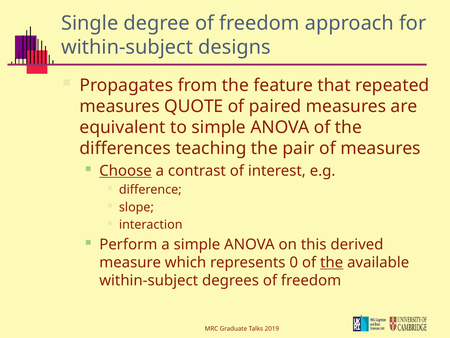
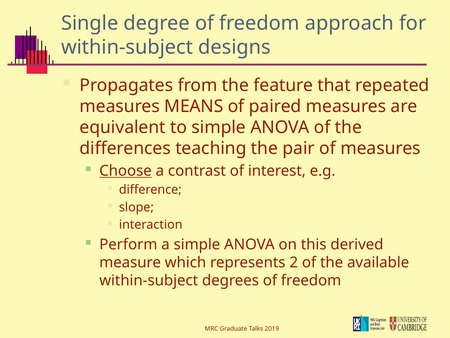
QUOTE: QUOTE -> MEANS
0: 0 -> 2
the at (332, 262) underline: present -> none
